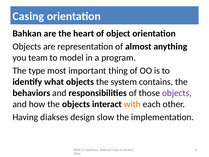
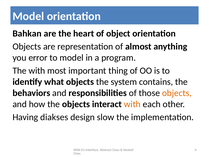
Casing at (28, 16): Casing -> Model
team: team -> error
The type: type -> with
objects at (177, 93) colour: purple -> orange
